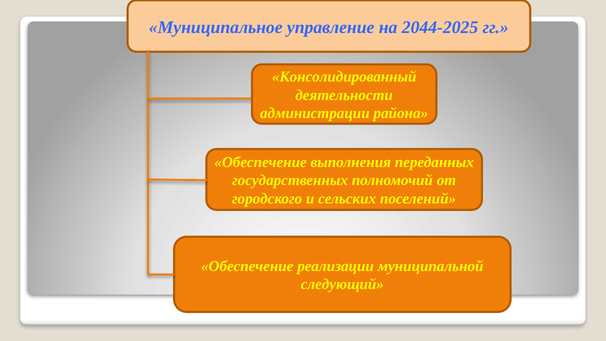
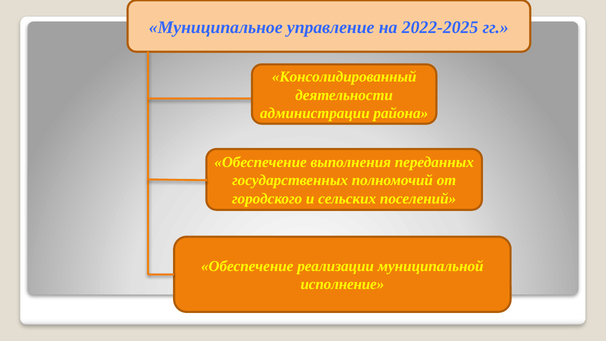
2044-2025: 2044-2025 -> 2022-2025
следующий: следующий -> исполнение
